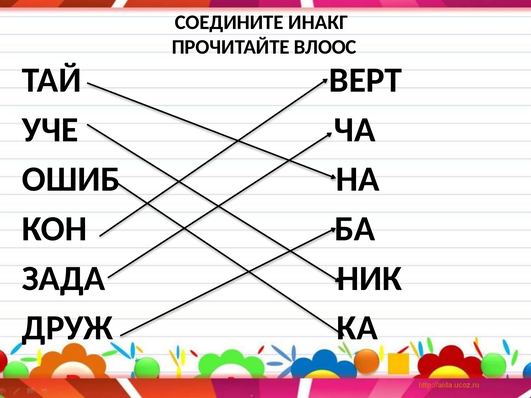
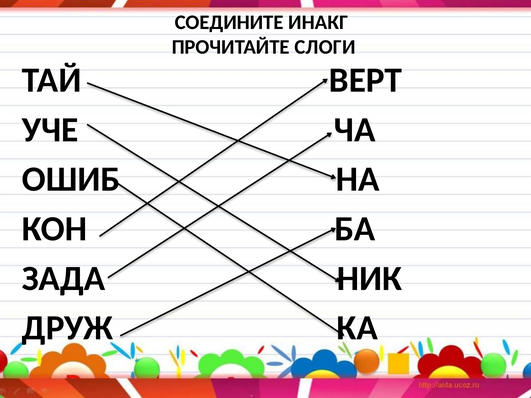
ВЛООС: ВЛООС -> СЛОГИ
